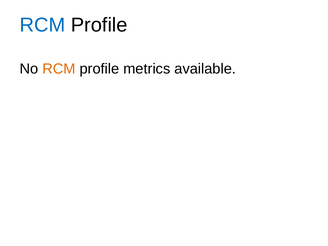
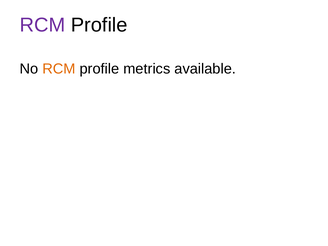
RCM at (42, 25) colour: blue -> purple
